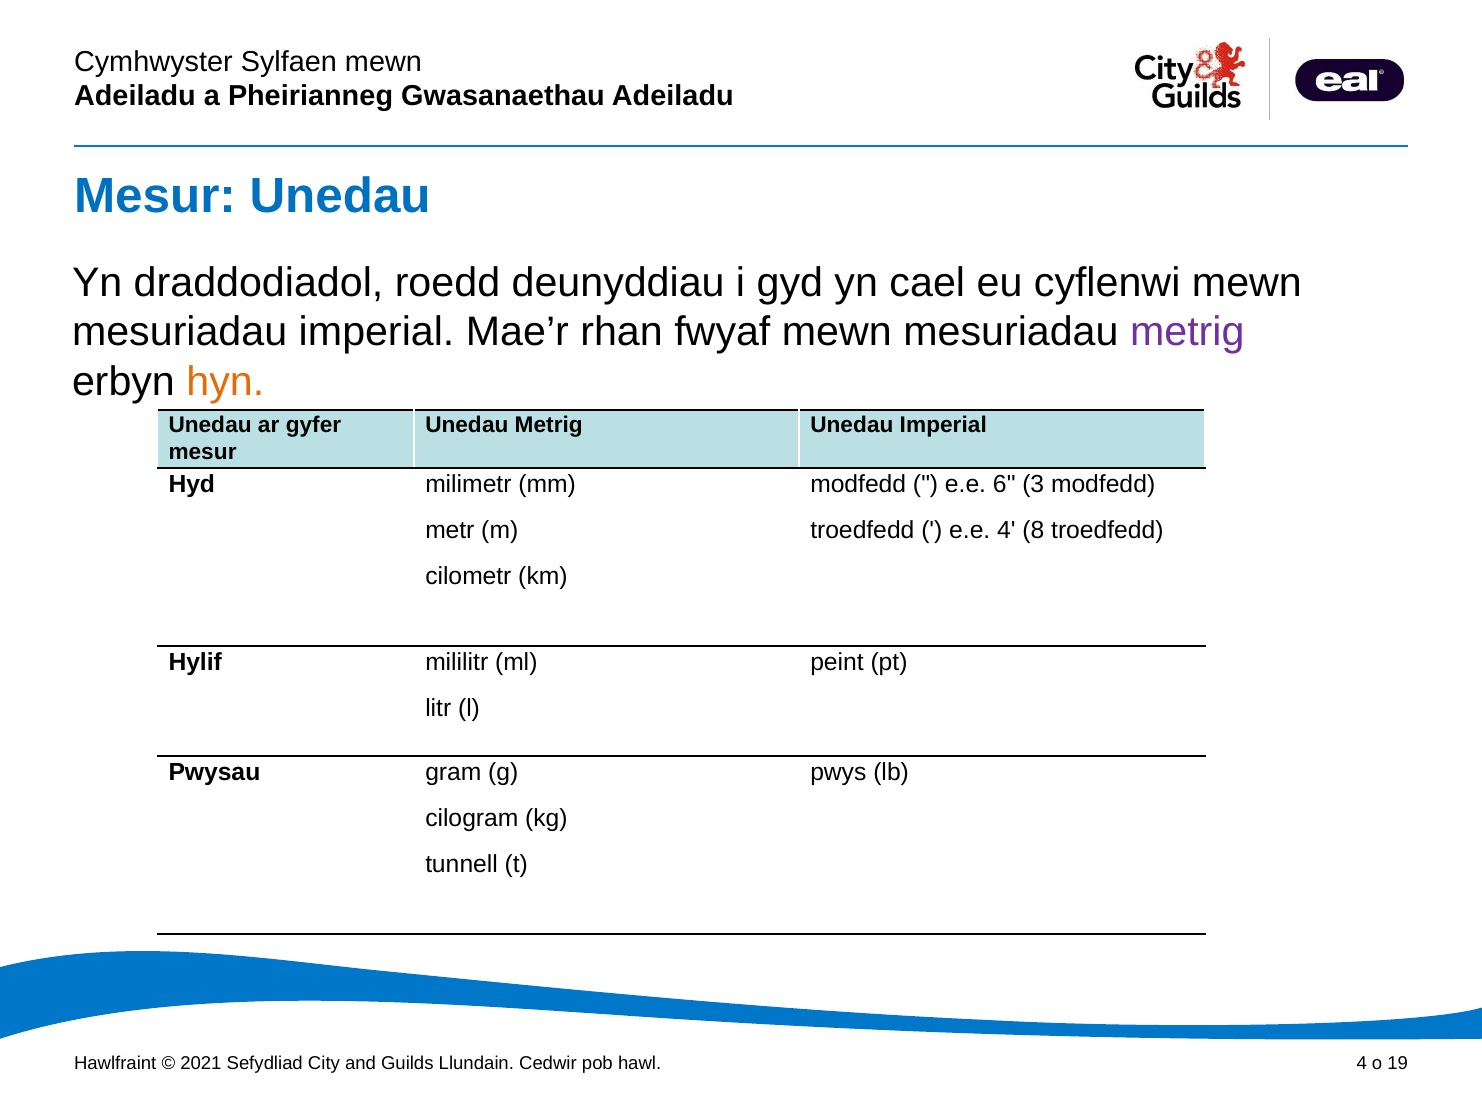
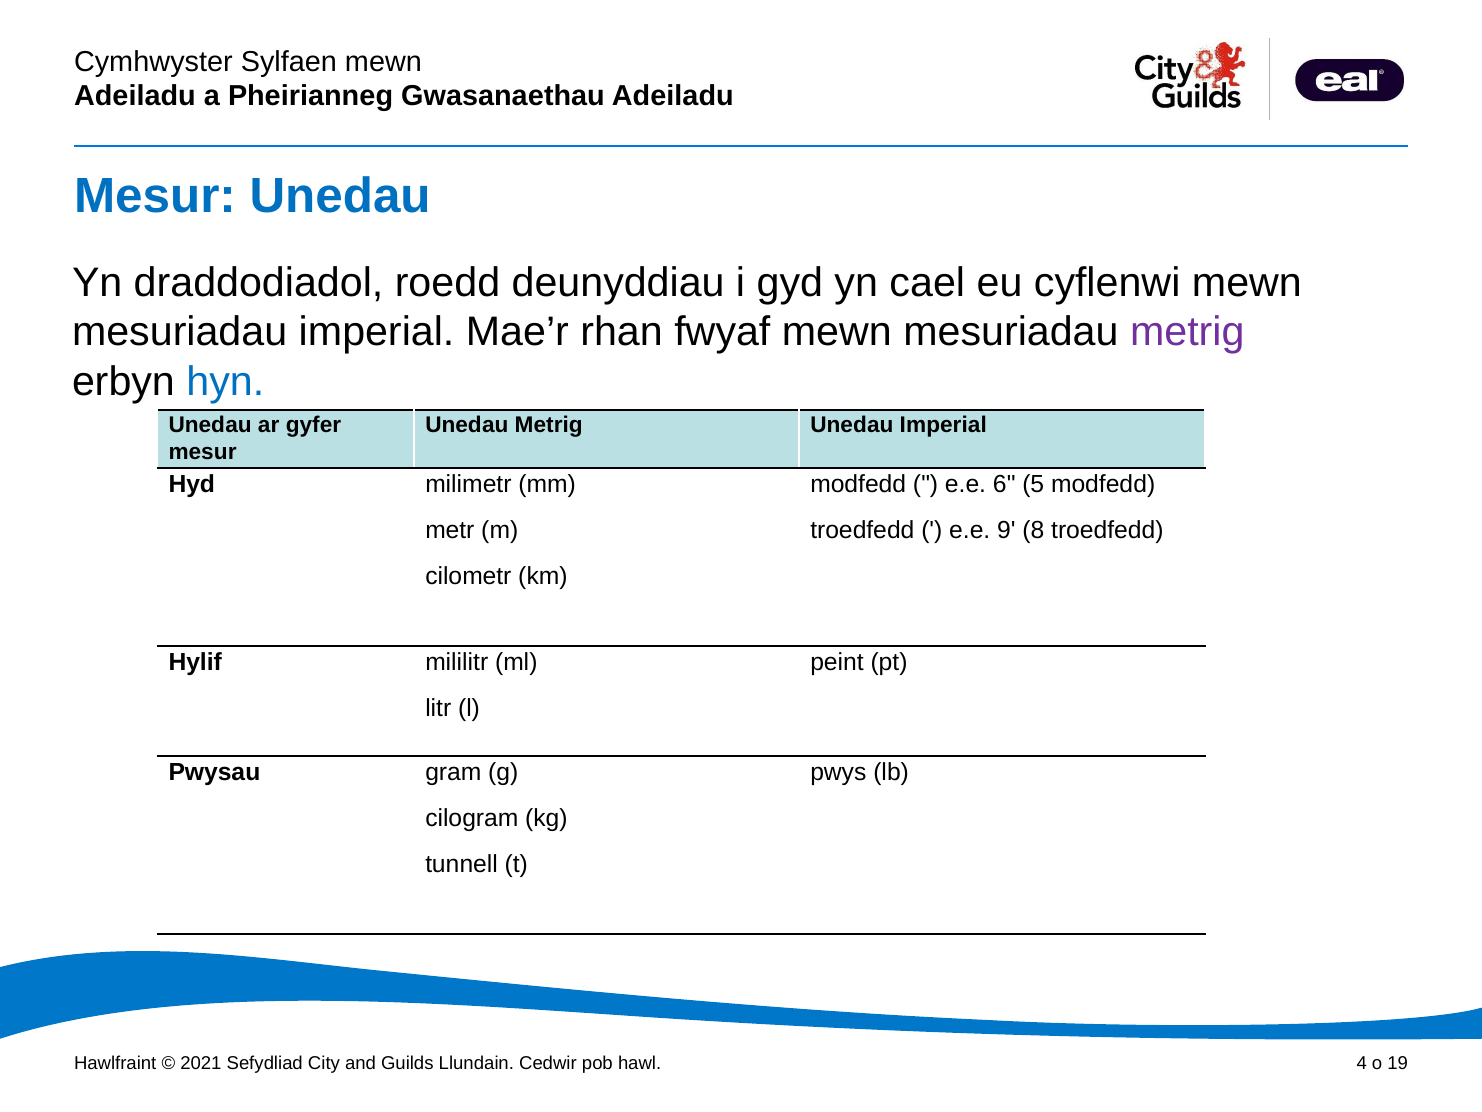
hyn colour: orange -> blue
3: 3 -> 5
e.e 4: 4 -> 9
